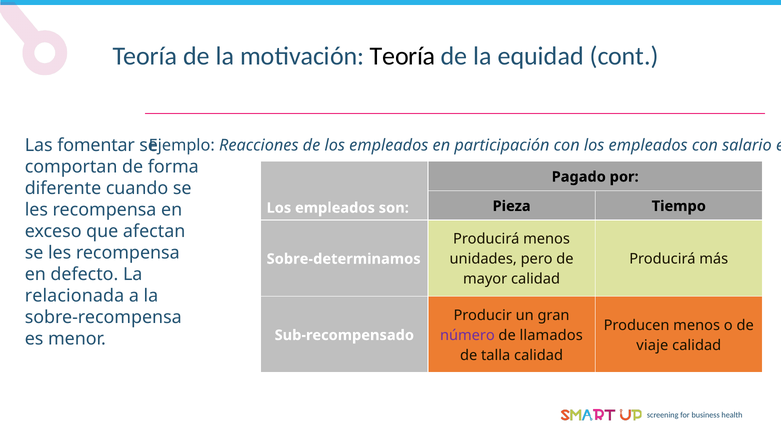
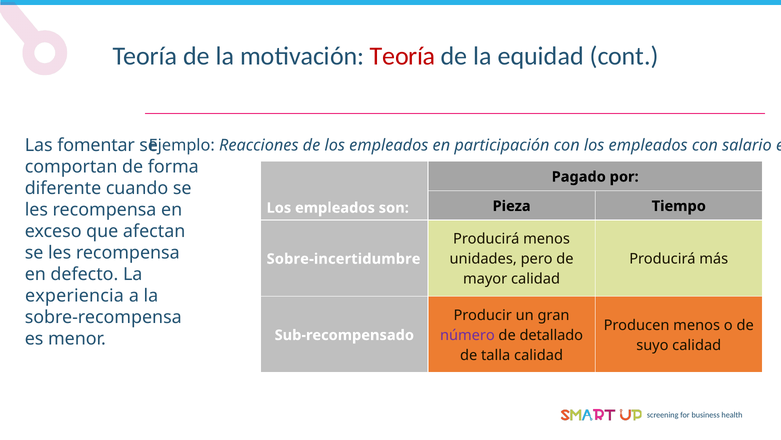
Teoría at (403, 56) colour: black -> red
Sobre-determinamos: Sobre-determinamos -> Sobre-incertidumbre
relacionada: relacionada -> experiencia
llamados: llamados -> detallado
viaje: viaje -> suyo
